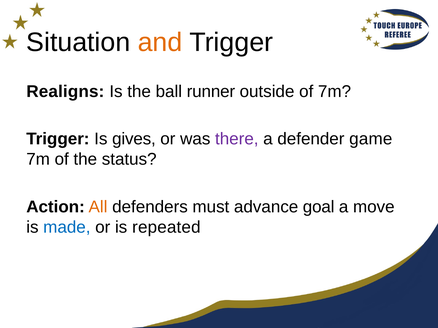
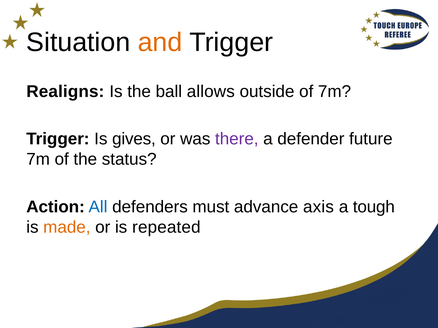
runner: runner -> allows
game: game -> future
All colour: orange -> blue
goal: goal -> axis
move: move -> tough
made colour: blue -> orange
